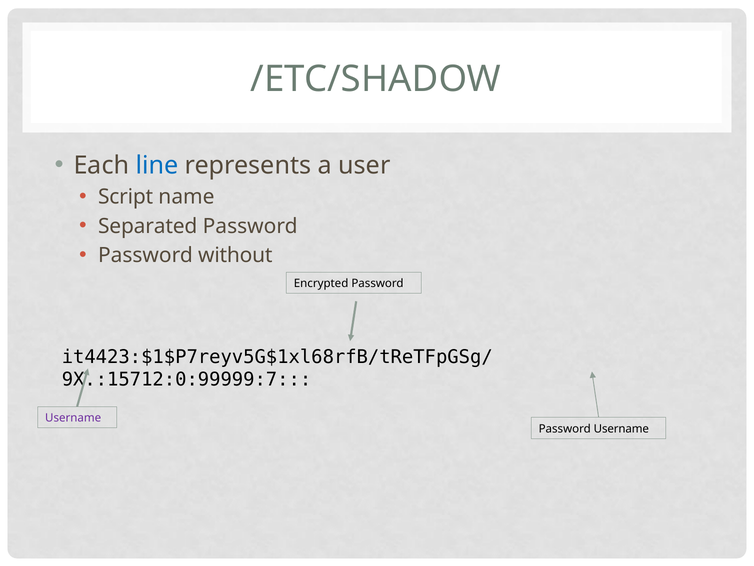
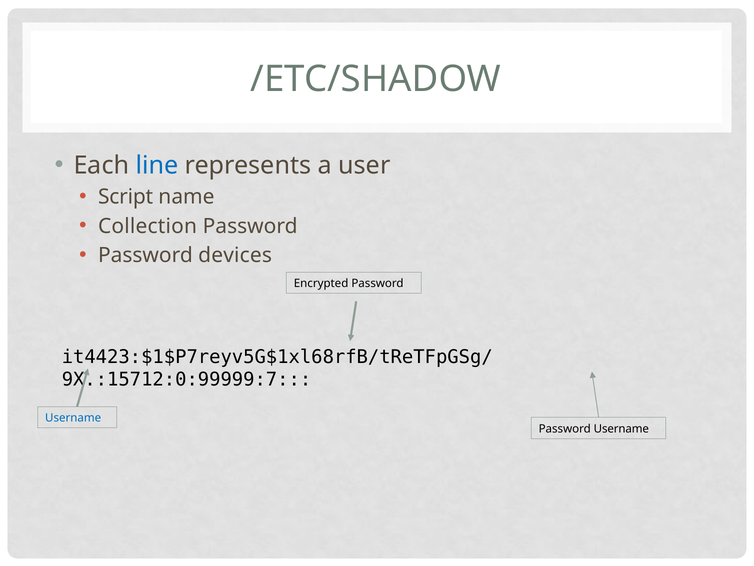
Separated: Separated -> Collection
without: without -> devices
Username at (73, 418) colour: purple -> blue
